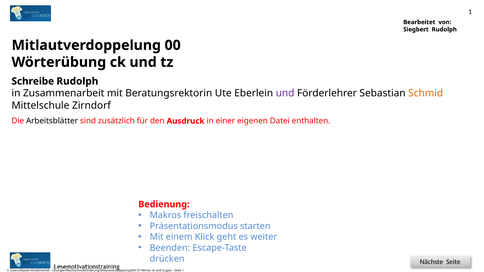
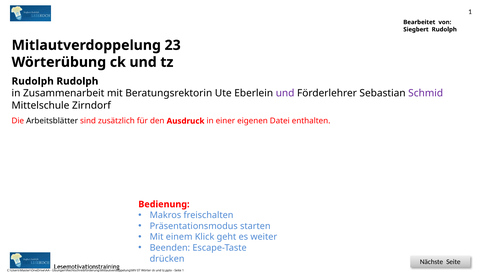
00: 00 -> 23
Schreibe at (33, 81): Schreibe -> Rudolph
Schmid colour: orange -> purple
